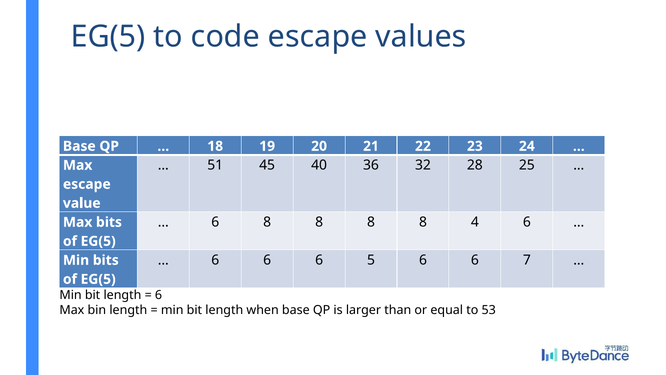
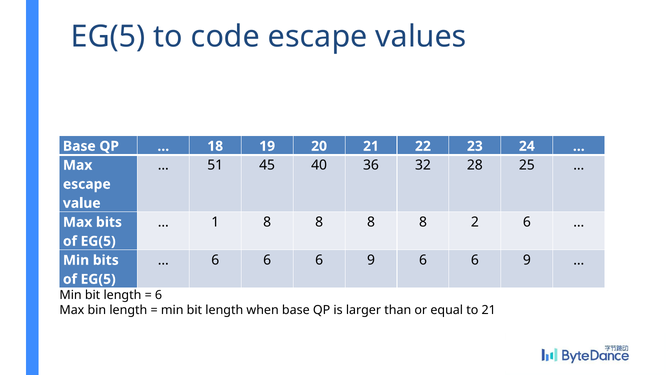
6 at (215, 222): 6 -> 1
4: 4 -> 2
6 6 6 5: 5 -> 9
7 at (527, 260): 7 -> 9
to 53: 53 -> 21
